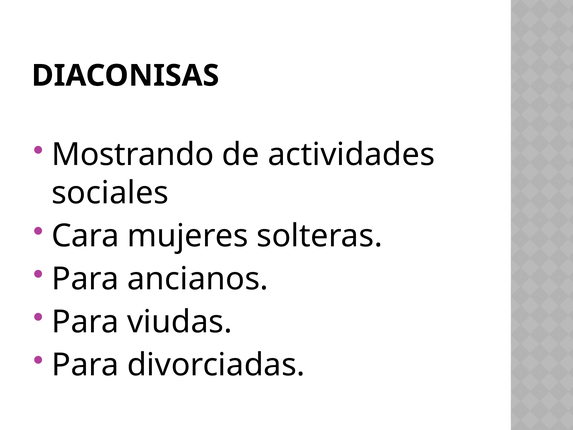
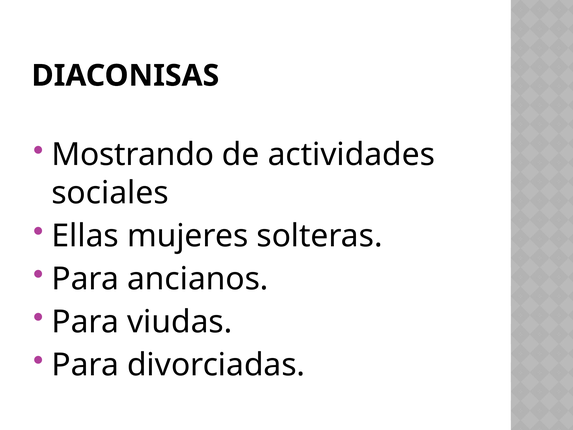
Cara: Cara -> Ellas
